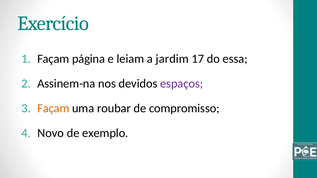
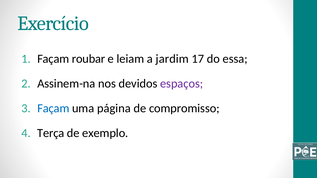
página: página -> roubar
Façam at (53, 109) colour: orange -> blue
roubar: roubar -> página
Novo: Novo -> Terça
